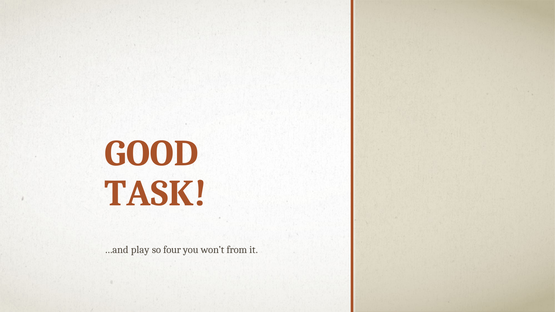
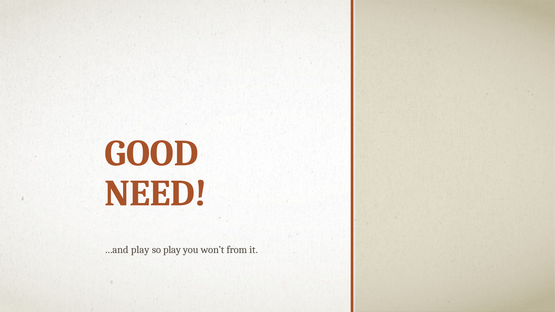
TASK: TASK -> NEED
so four: four -> play
